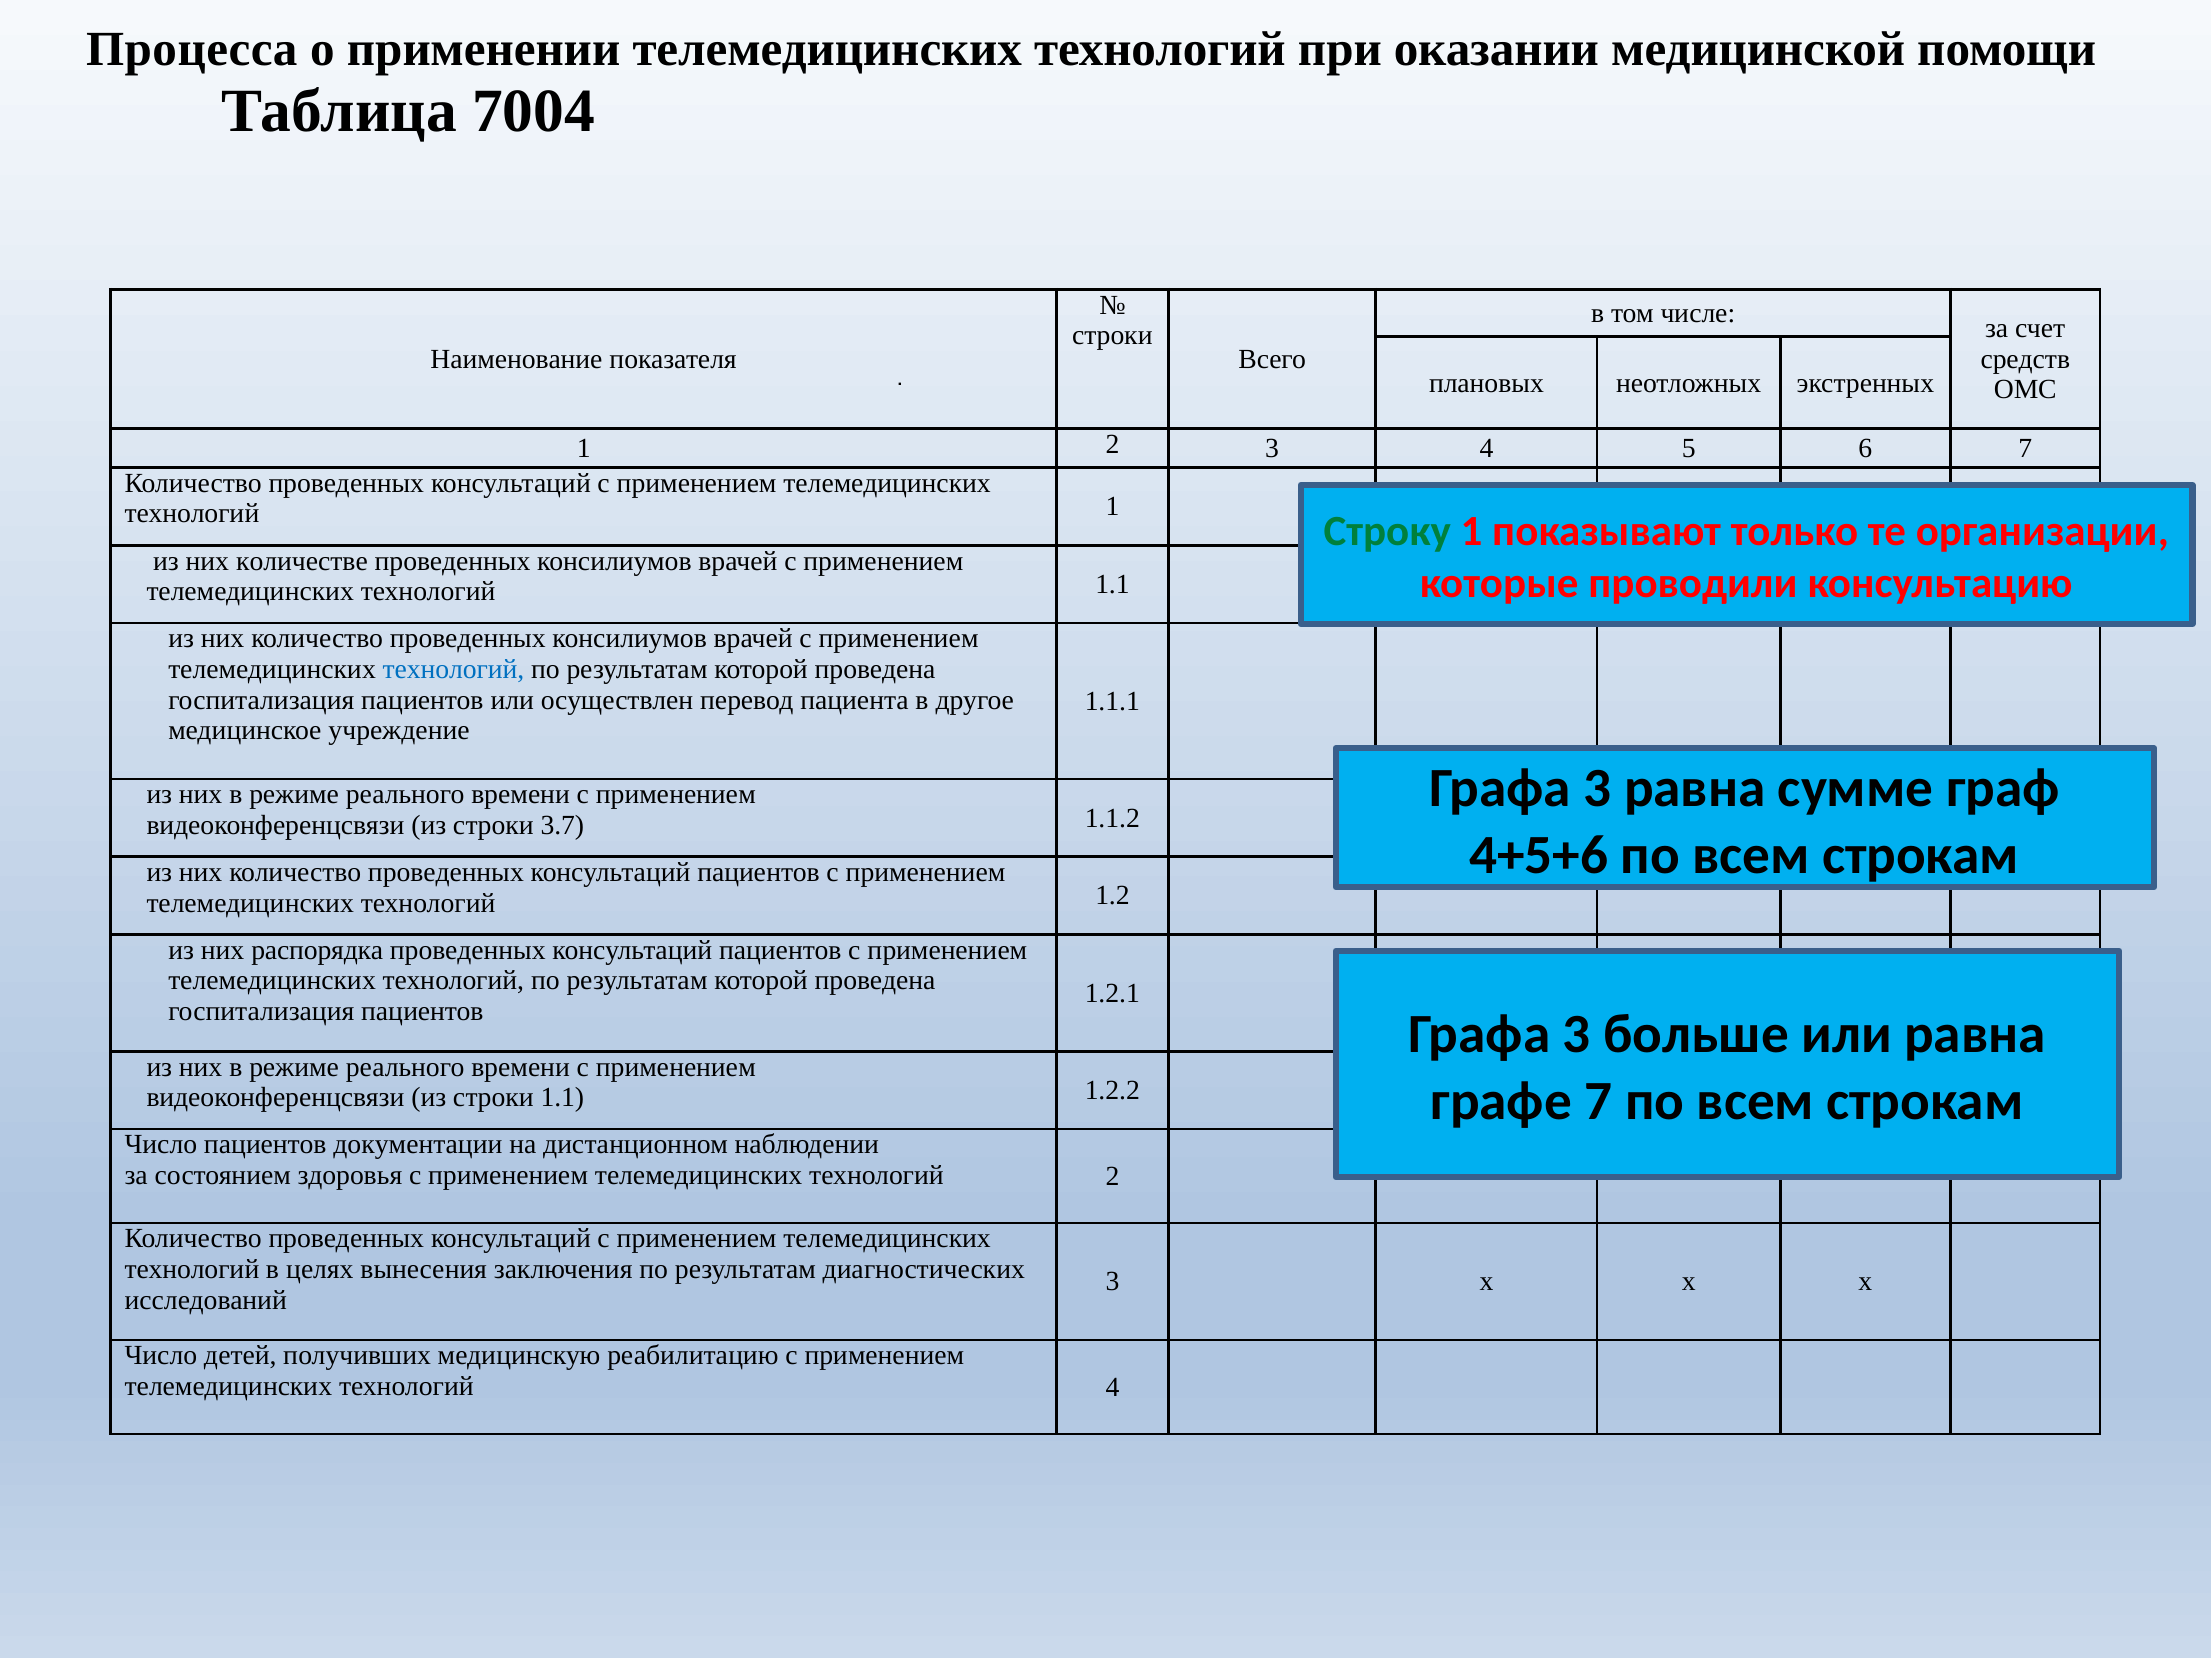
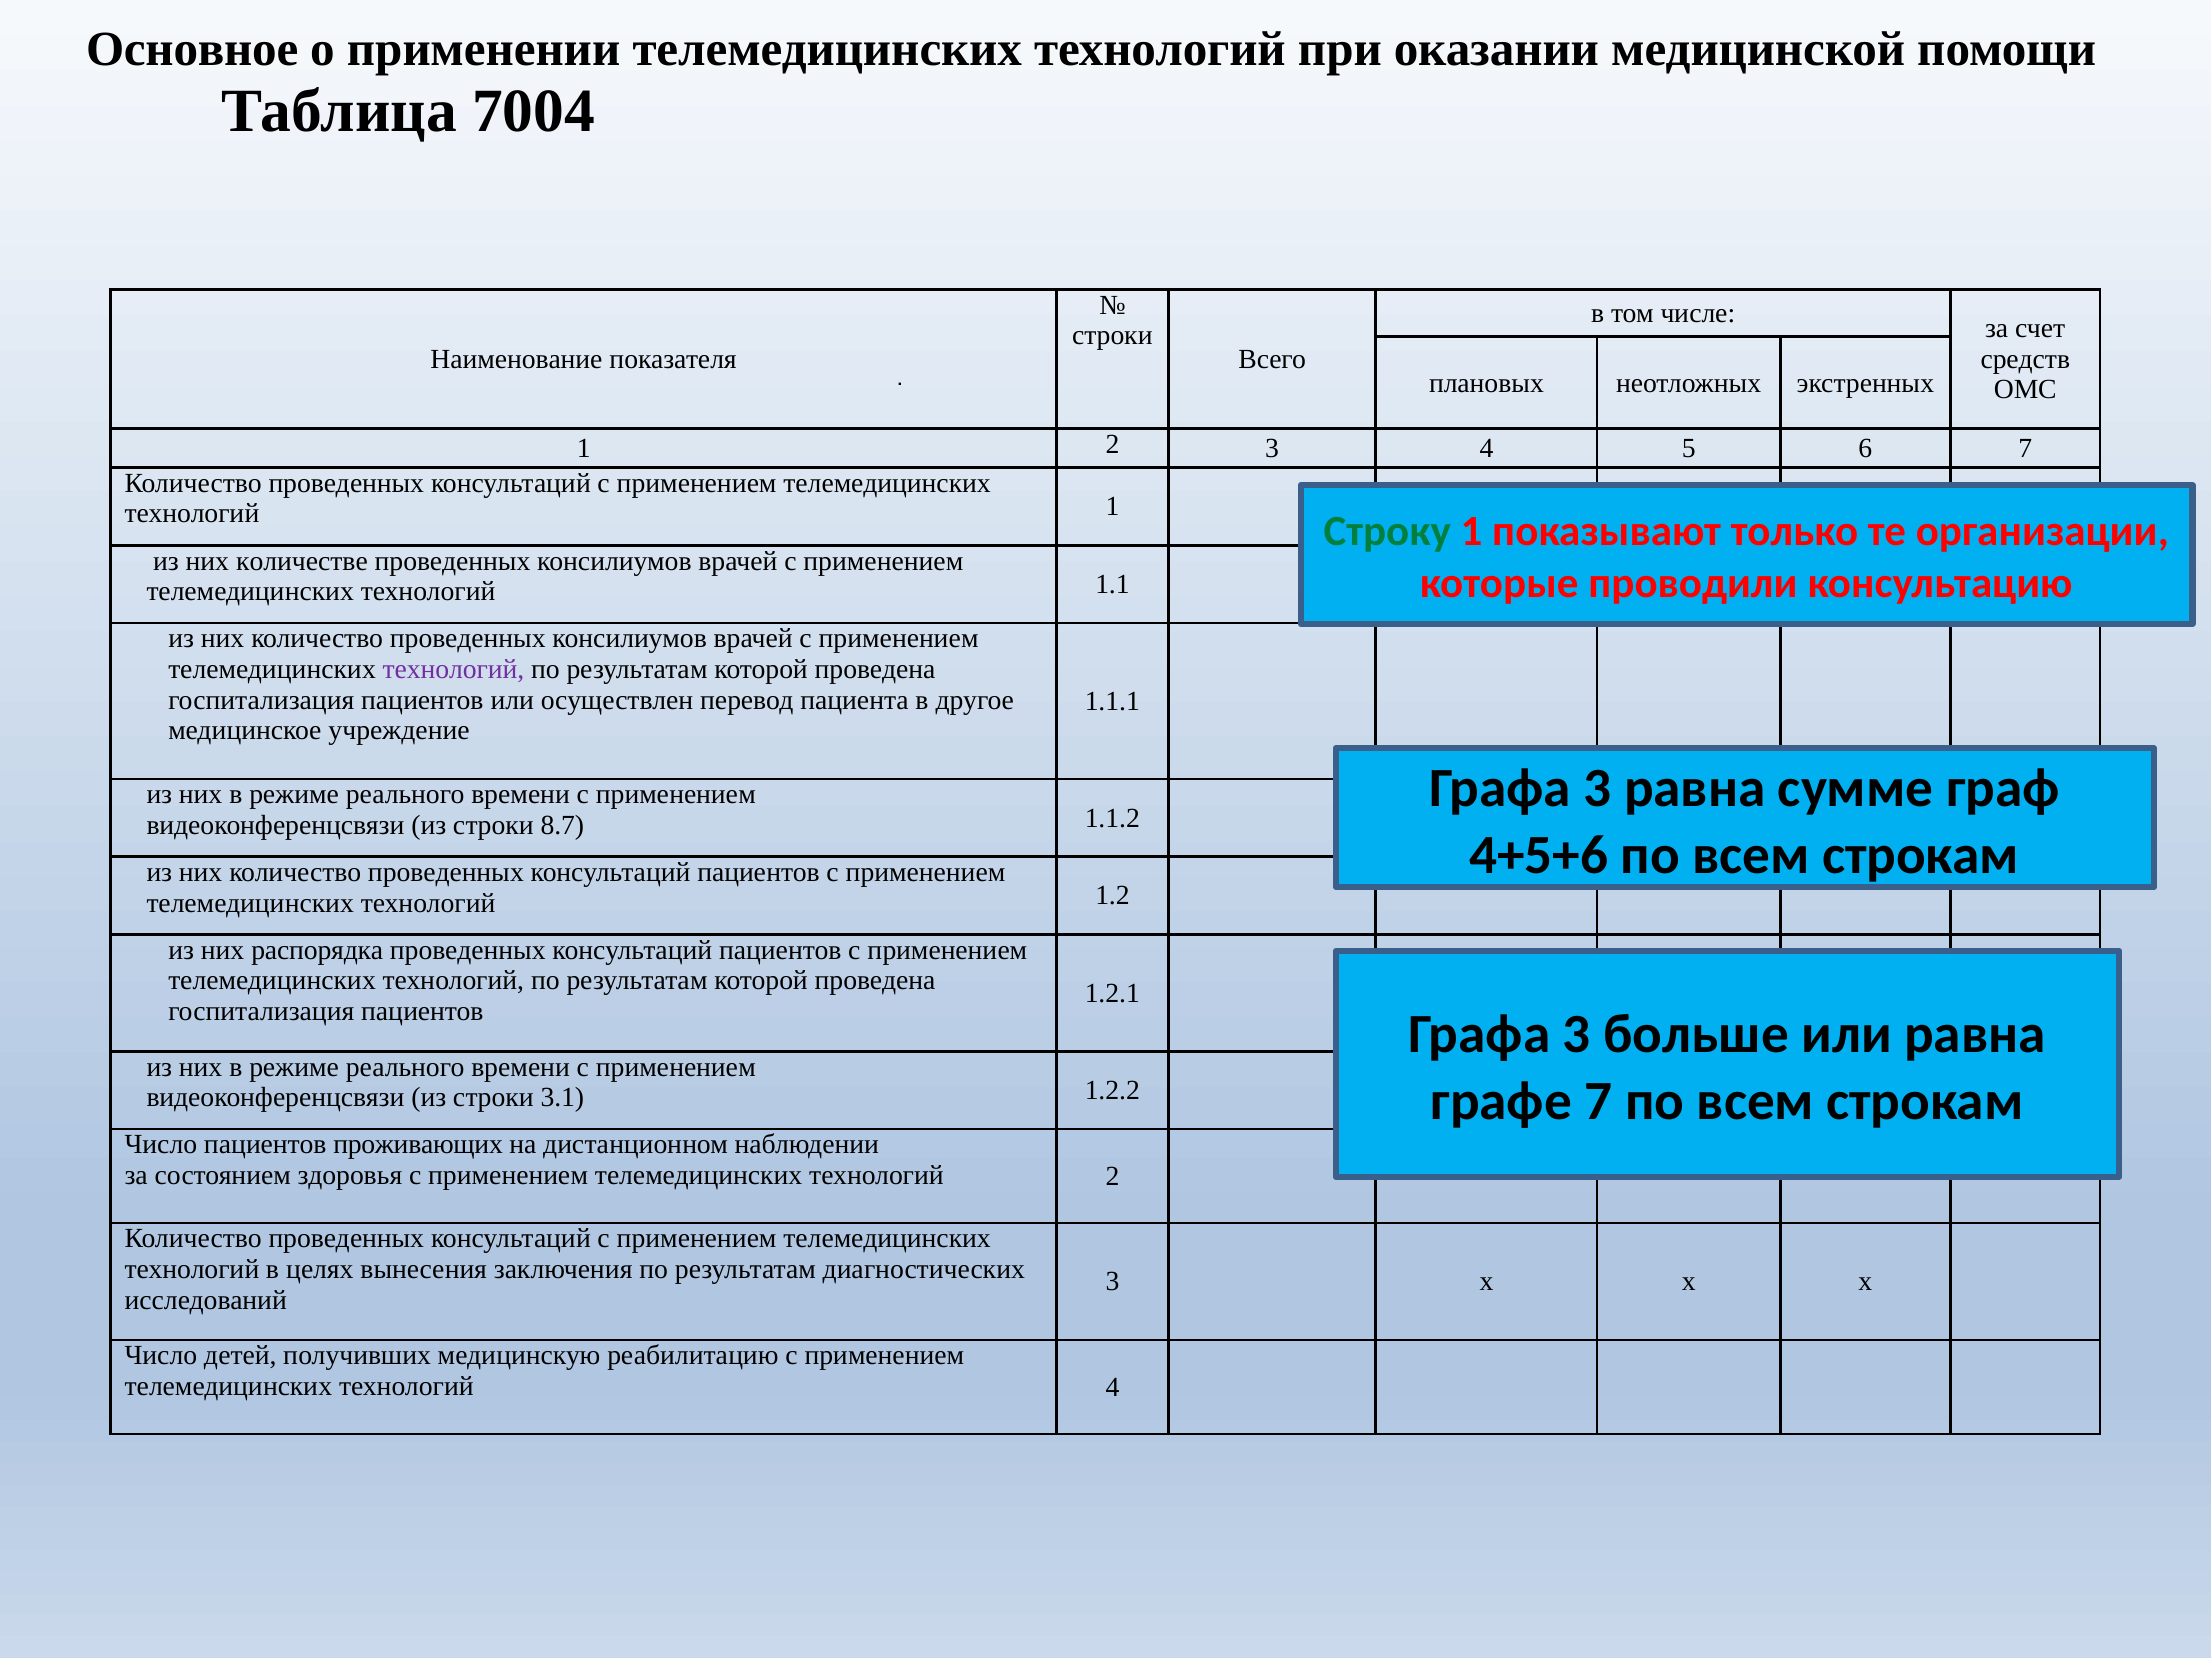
Процесса: Процесса -> Основное
технологий at (453, 669) colour: blue -> purple
3.7: 3.7 -> 8.7
строки 1.1: 1.1 -> 3.1
документации: документации -> проживающих
